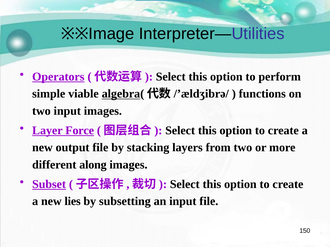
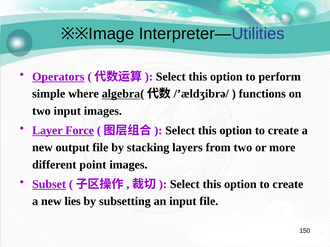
viable: viable -> where
along: along -> point
